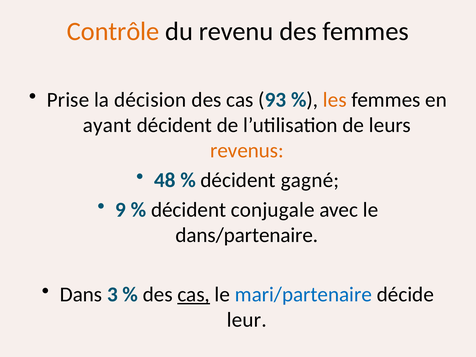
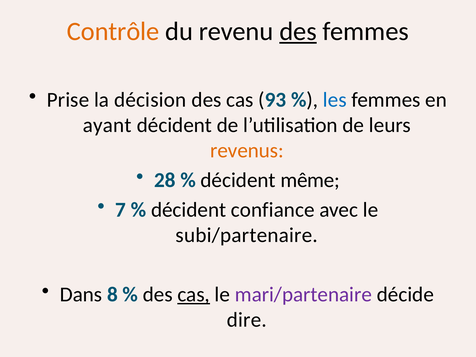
des at (298, 32) underline: none -> present
les colour: orange -> blue
48: 48 -> 28
gagné: gagné -> même
9: 9 -> 7
conjugale: conjugale -> confiance
dans/partenaire: dans/partenaire -> subi/partenaire
3: 3 -> 8
mari/partenaire colour: blue -> purple
leur: leur -> dire
